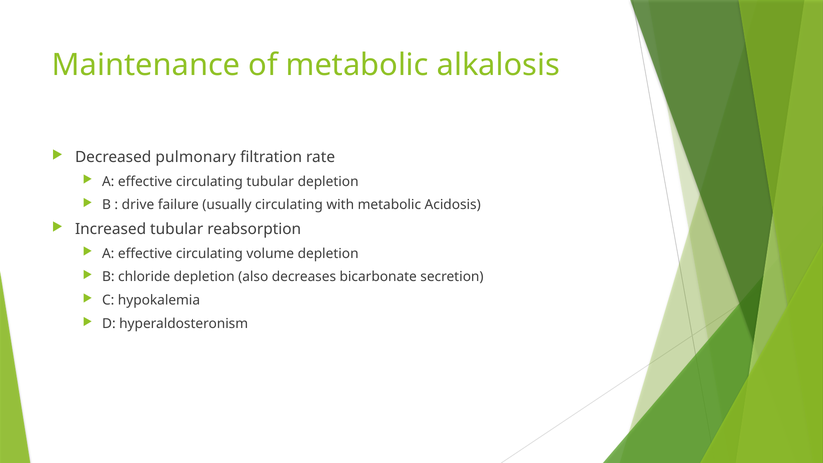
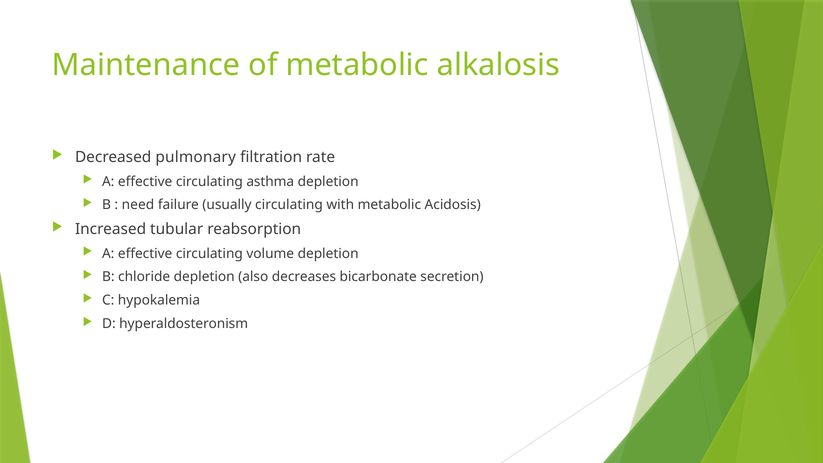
circulating tubular: tubular -> asthma
drive: drive -> need
